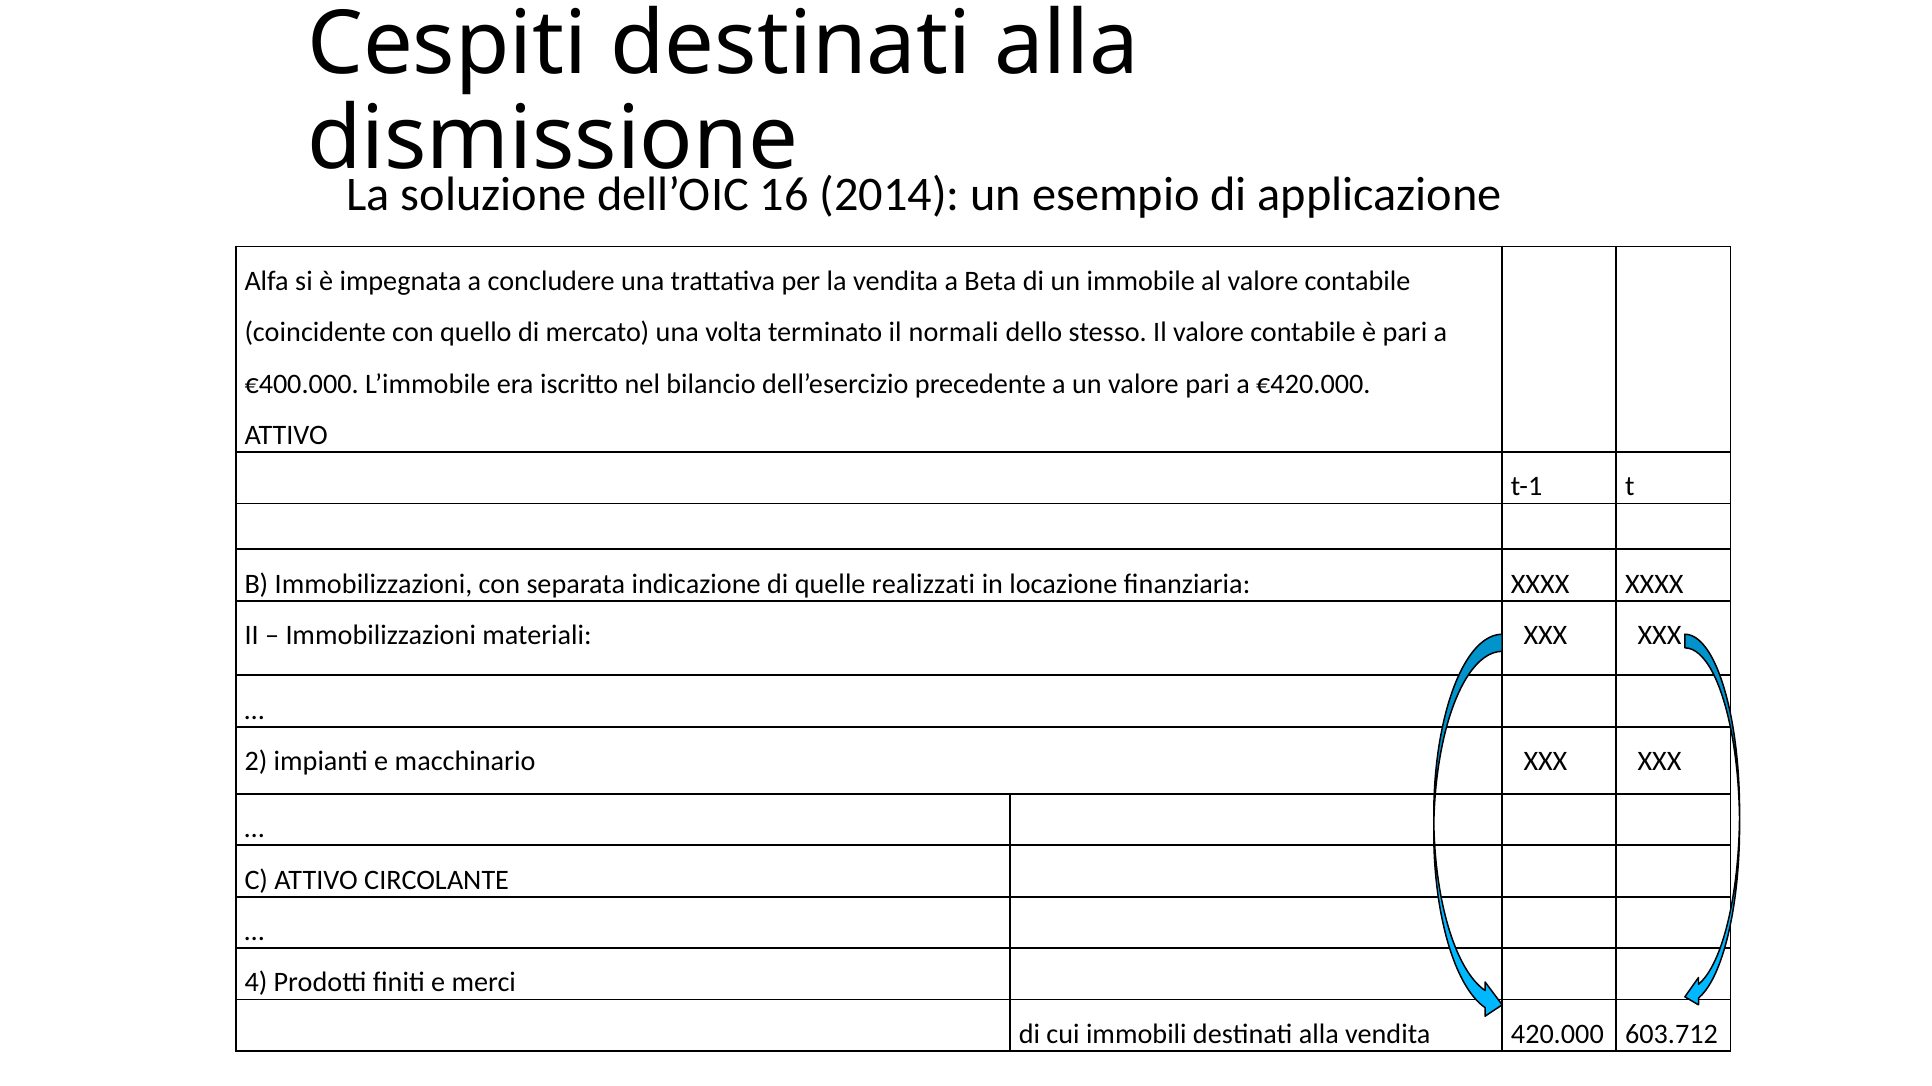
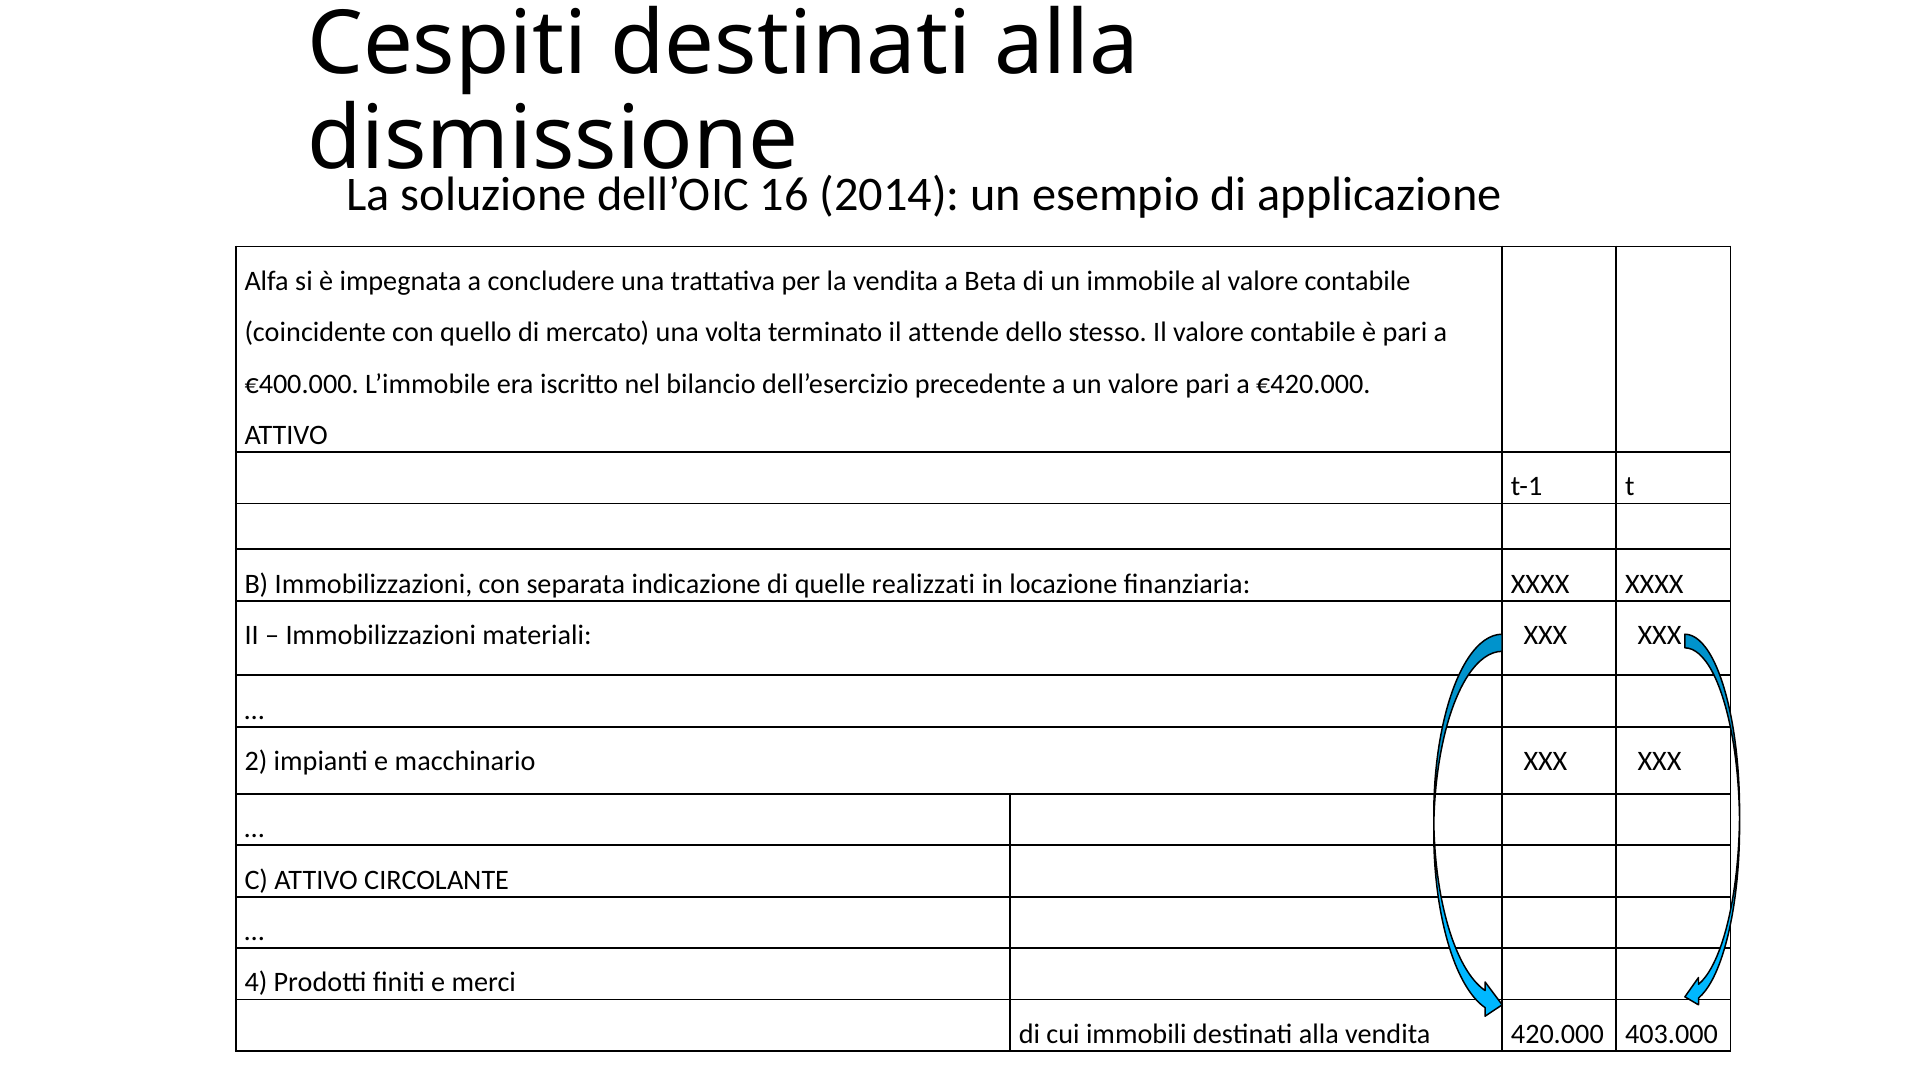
normali: normali -> attende
603.712: 603.712 -> 403.000
